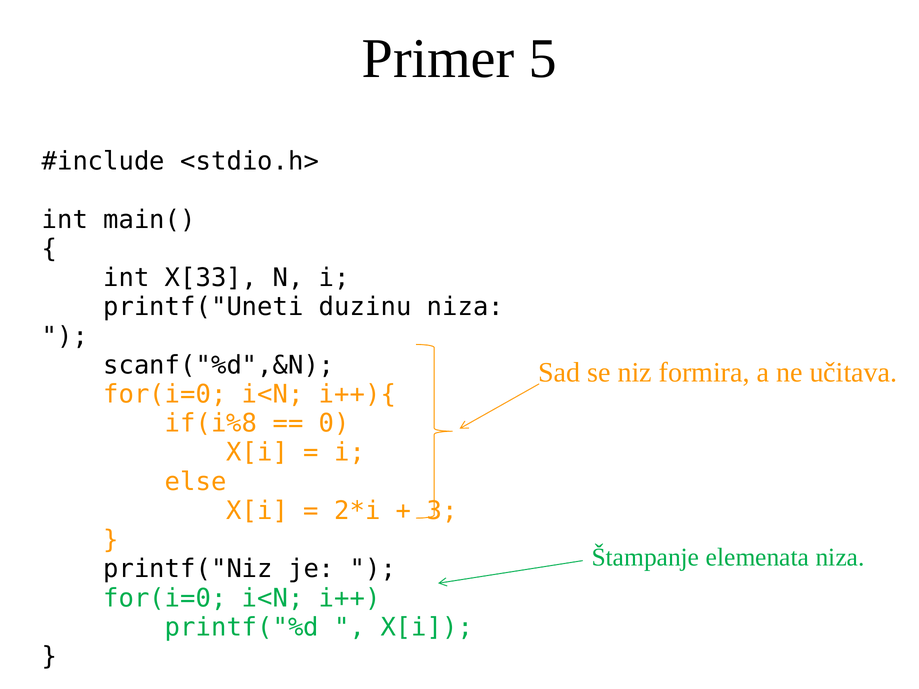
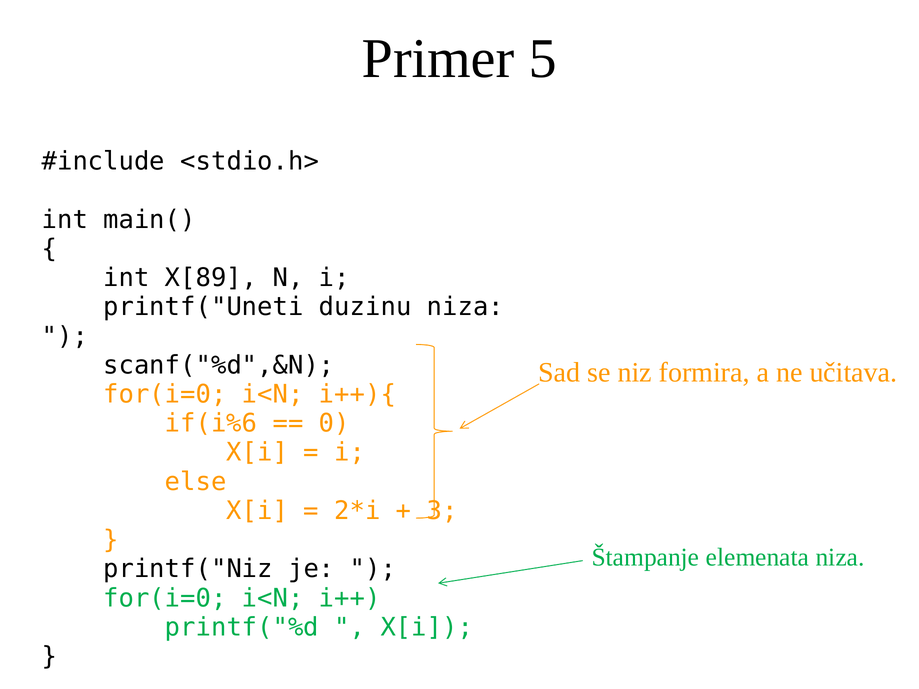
X[33: X[33 -> X[89
if(i%8: if(i%8 -> if(i%6
